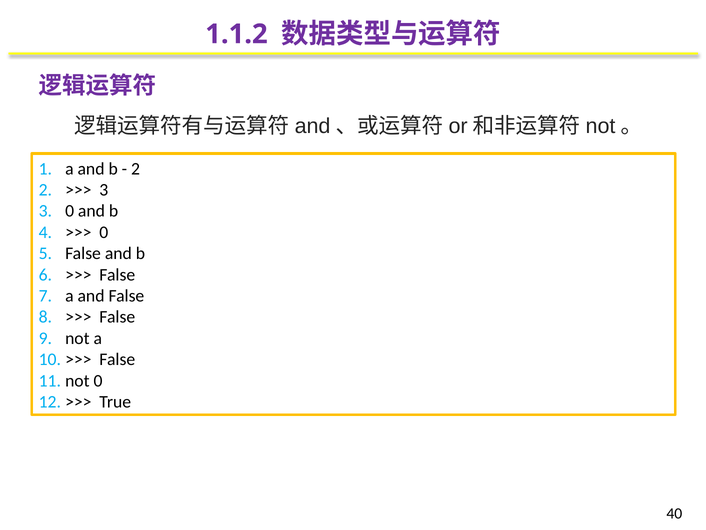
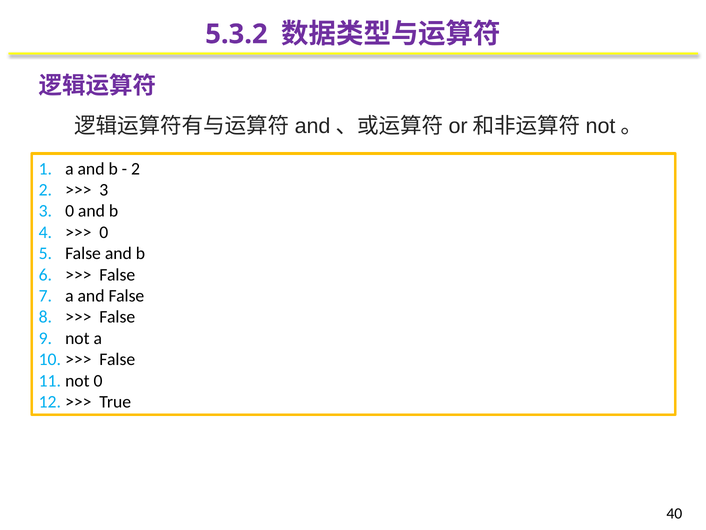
1.1.2: 1.1.2 -> 5.3.2
